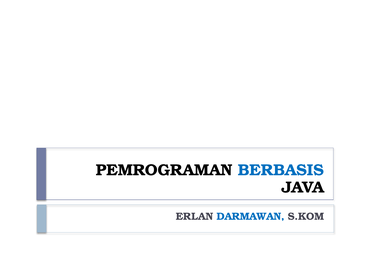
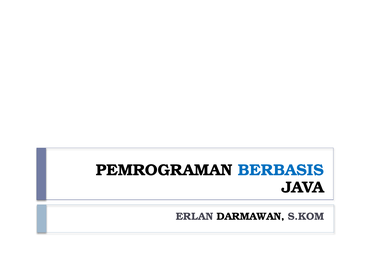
DARMAWAN colour: blue -> black
